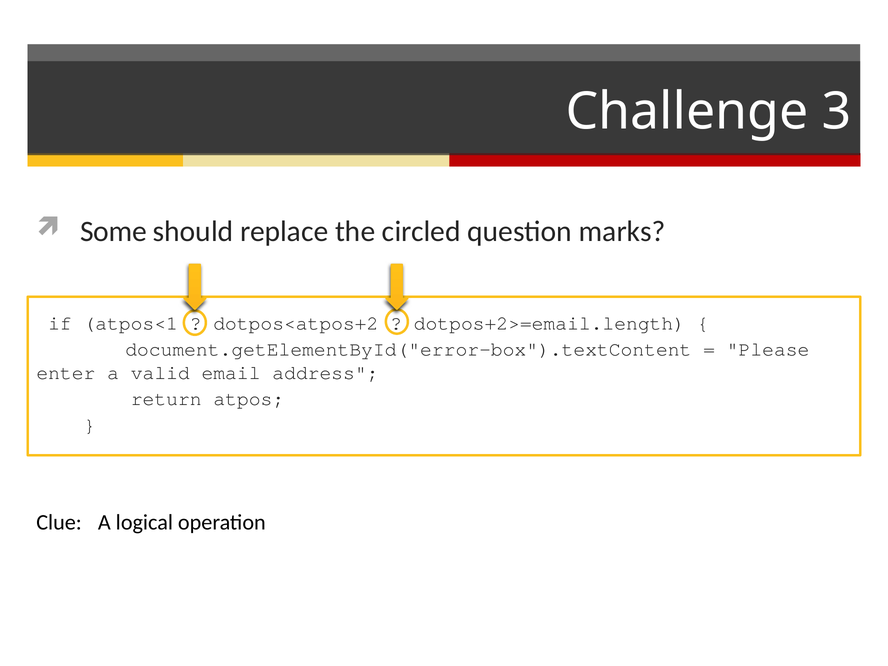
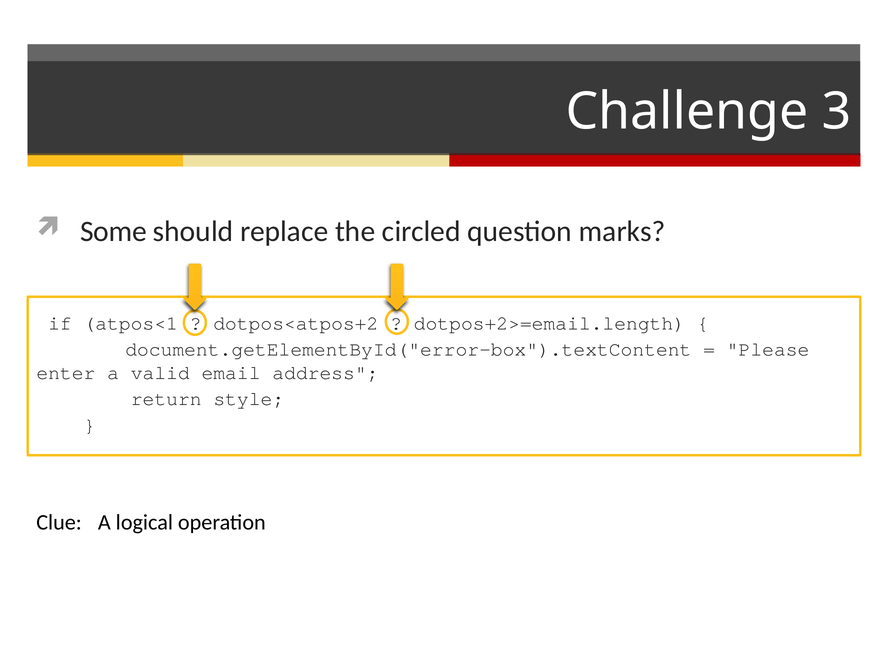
atpos: atpos -> style
